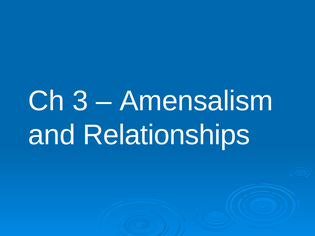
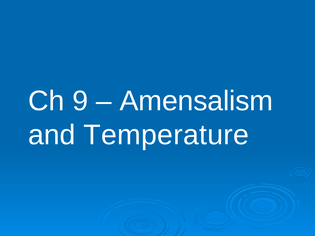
3: 3 -> 9
Relationships: Relationships -> Temperature
